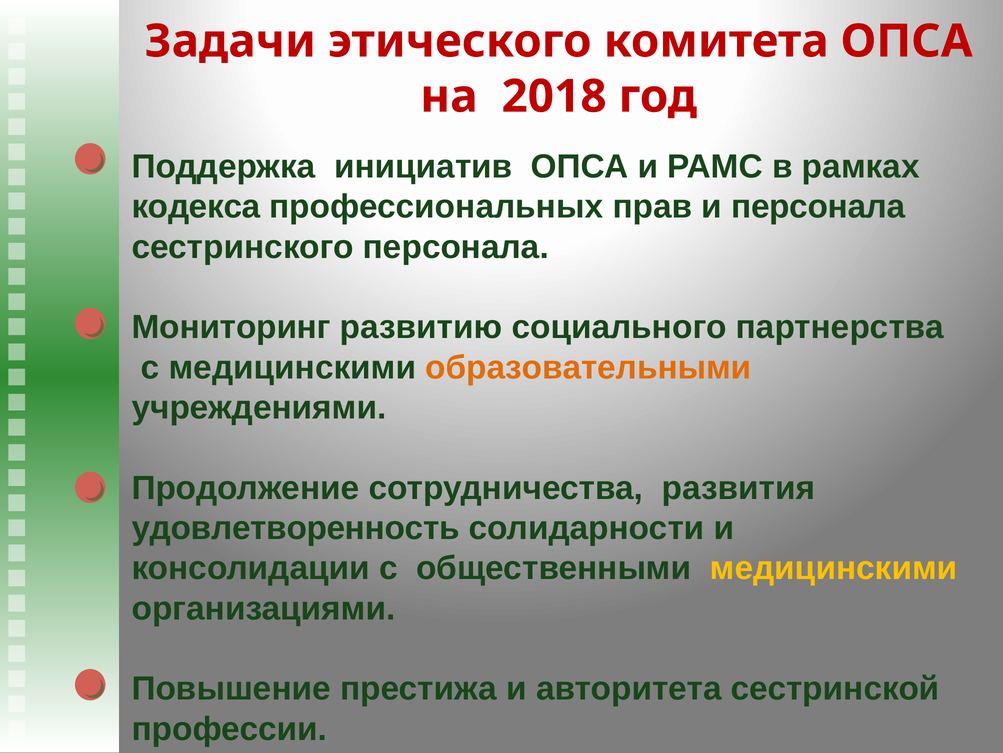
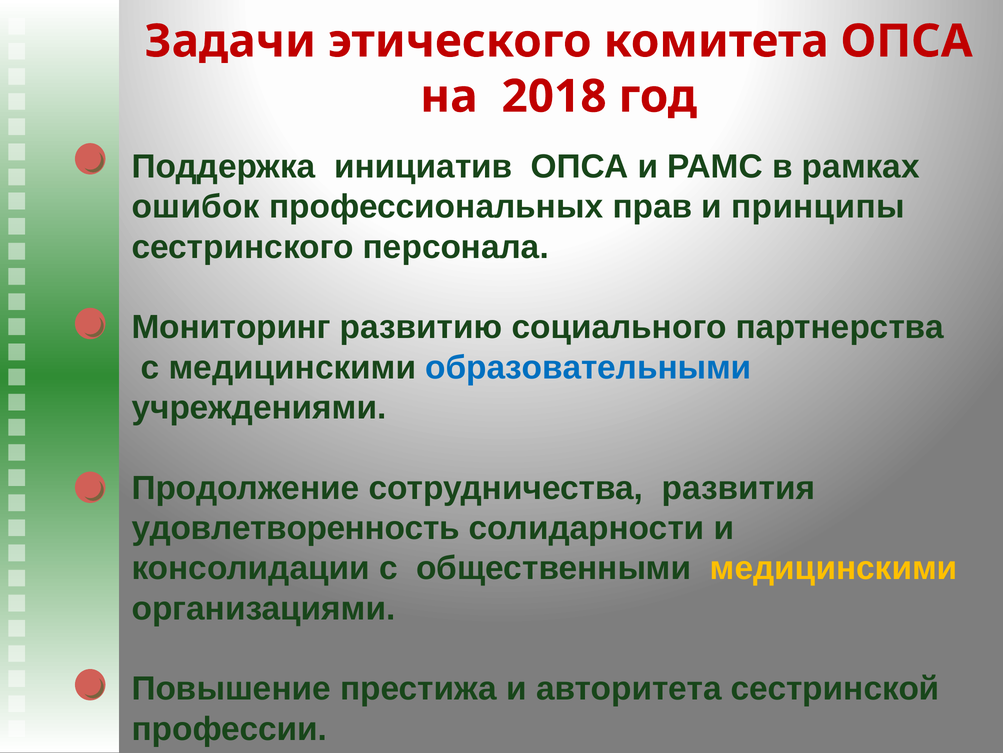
кодекса: кодекса -> ошибок
и персонала: персонала -> принципы
образовательными colour: orange -> blue
